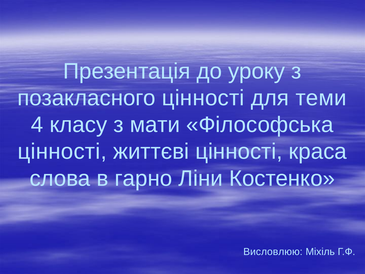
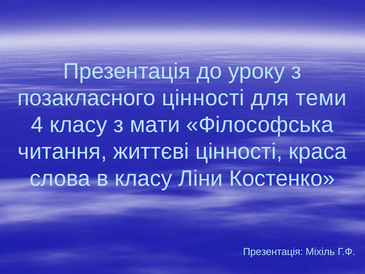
цінності at (62, 151): цінності -> читання
в гарно: гарно -> класу
Висловлюю at (273, 252): Висловлюю -> Презентація
